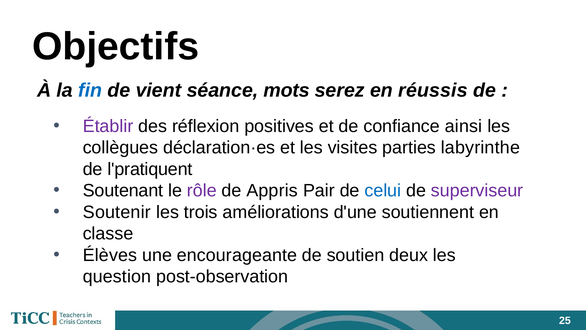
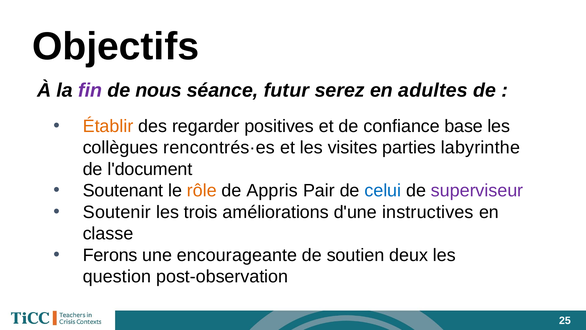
fin colour: blue -> purple
vient: vient -> nous
mots: mots -> futur
réussis: réussis -> adultes
Établir colour: purple -> orange
réflexion: réflexion -> regarder
ainsi: ainsi -> base
déclaration·es: déclaration·es -> rencontrés·es
l'pratiquent: l'pratiquent -> l'document
rôle colour: purple -> orange
soutiennent: soutiennent -> instructives
Élèves: Élèves -> Ferons
